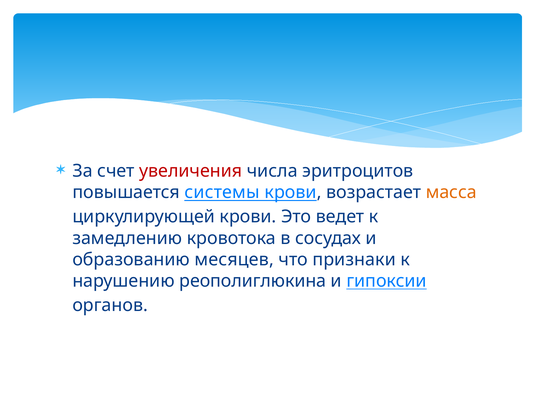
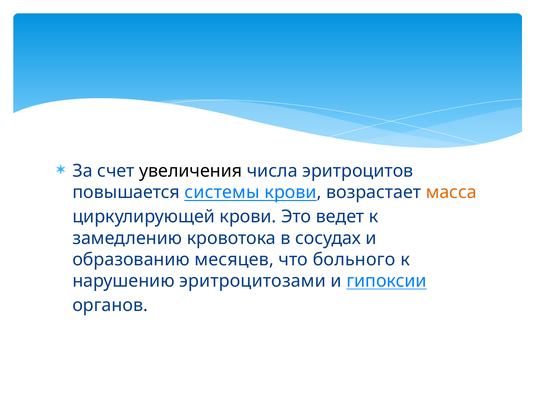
увеличения colour: red -> black
признаки: признаки -> больного
реополиглюкина: реополиглюкина -> эритроцитозами
